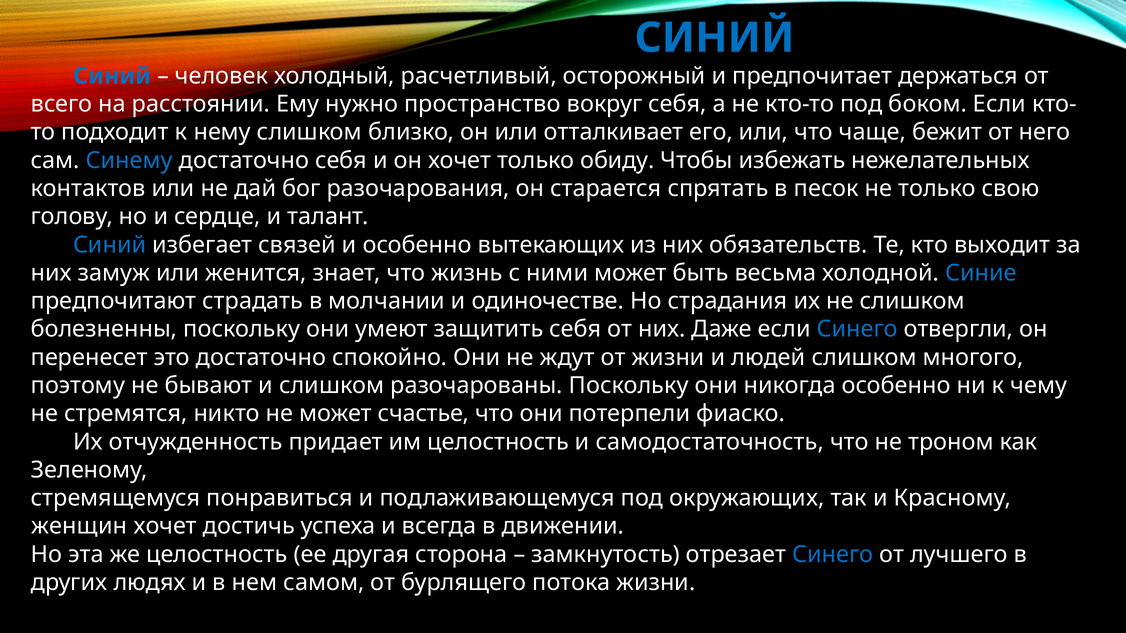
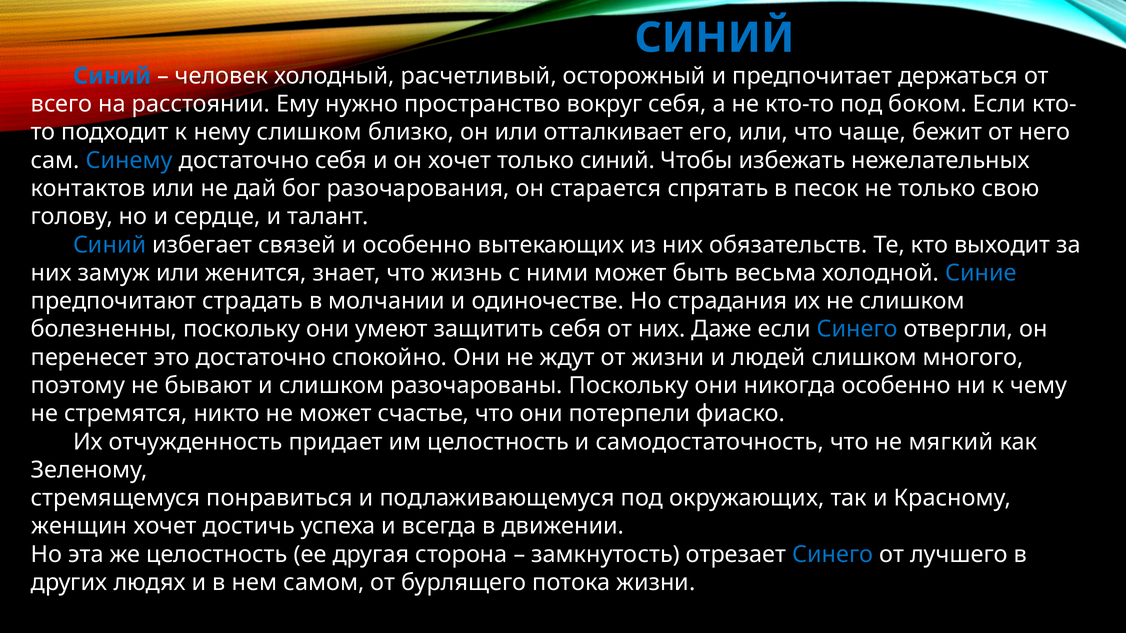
только обиду: обиду -> синий
троном: троном -> мягкий
